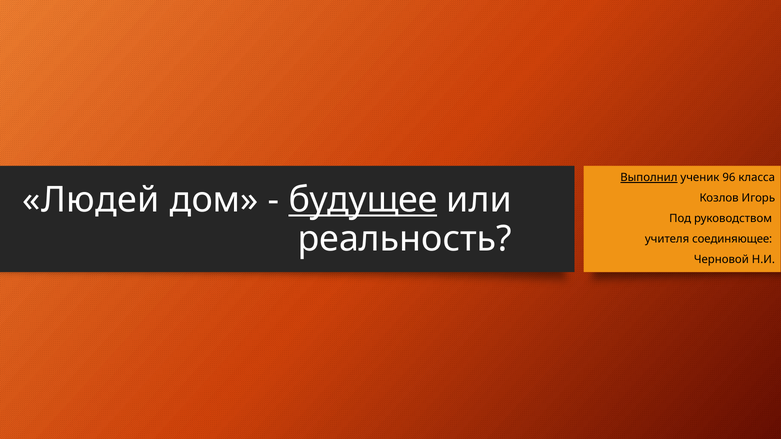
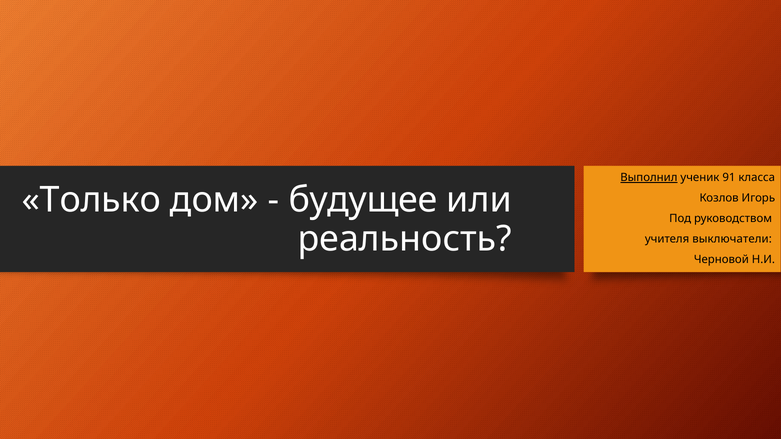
96: 96 -> 91
Людей: Людей -> Только
будущее underline: present -> none
соединяющее: соединяющее -> выключатели
